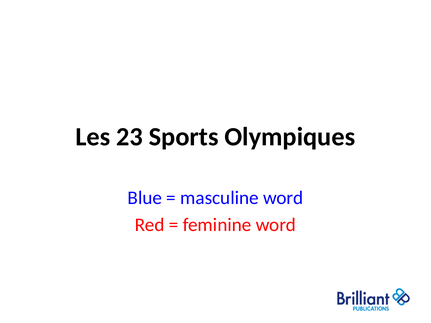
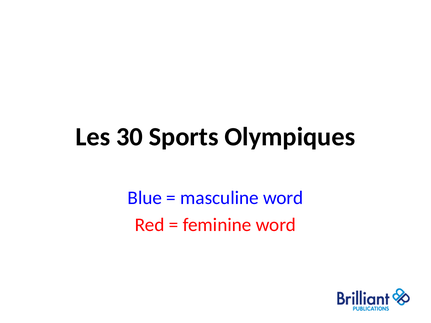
23: 23 -> 30
